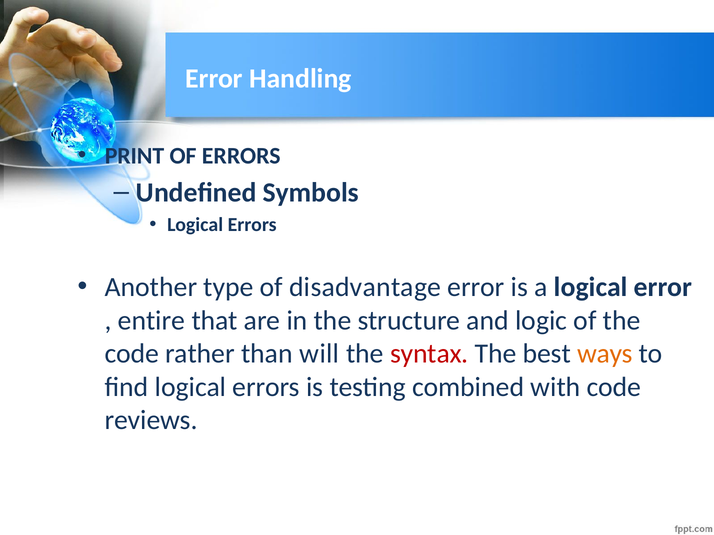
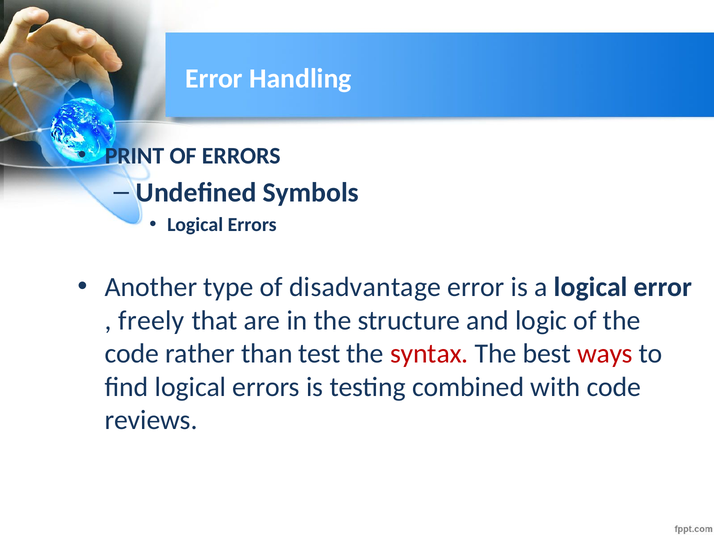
entire: entire -> freely
will: will -> test
ways colour: orange -> red
